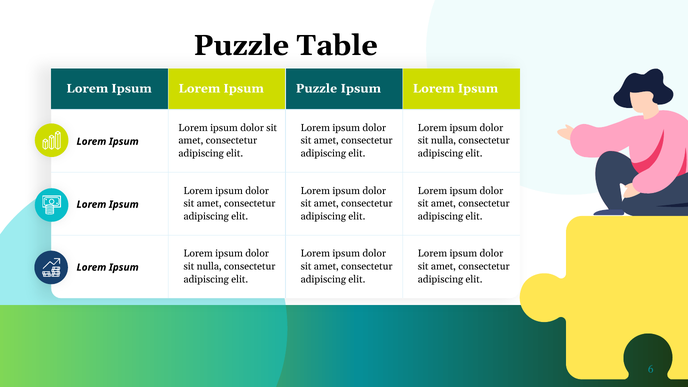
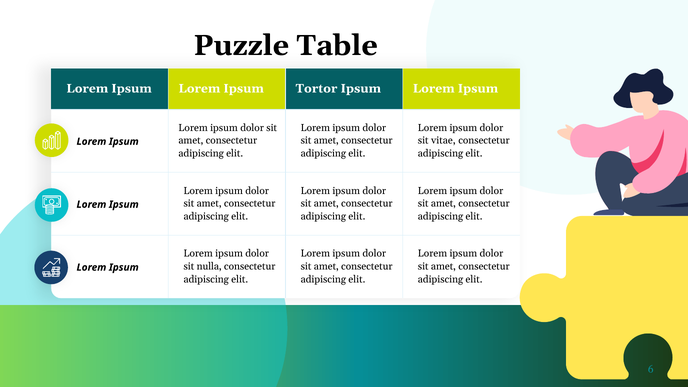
Ipsum Puzzle: Puzzle -> Tortor
nulla at (443, 141): nulla -> vitae
